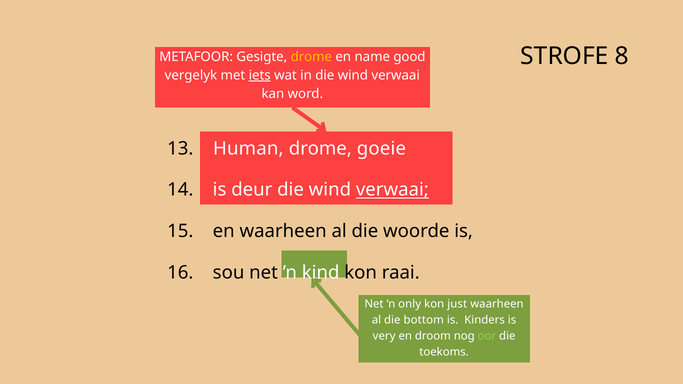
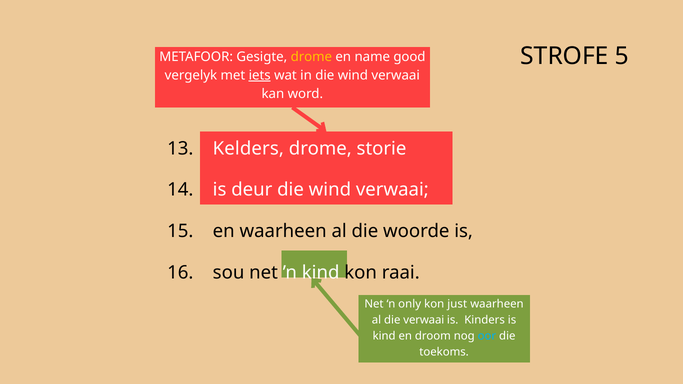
8: 8 -> 5
Human: Human -> Kelders
goeie: goeie -> storie
verwaai at (392, 190) underline: present -> none
die bottom: bottom -> verwaai
very at (384, 336): very -> kind
oor colour: light green -> light blue
